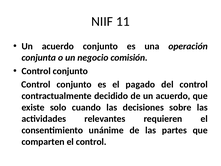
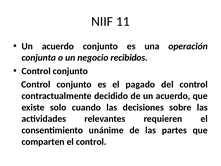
comisión: comisión -> recibidos
